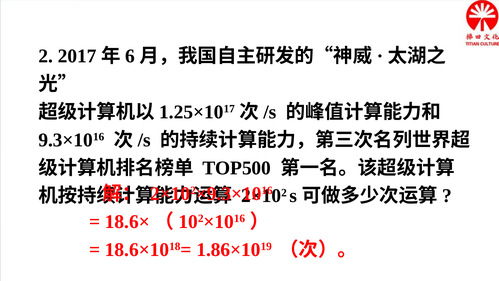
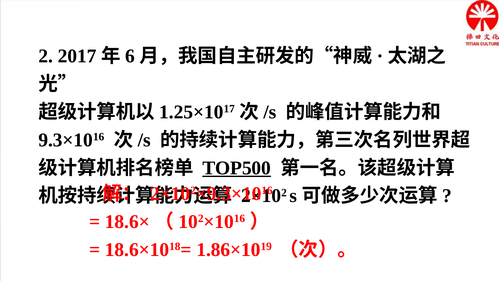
TOP500 underline: none -> present
